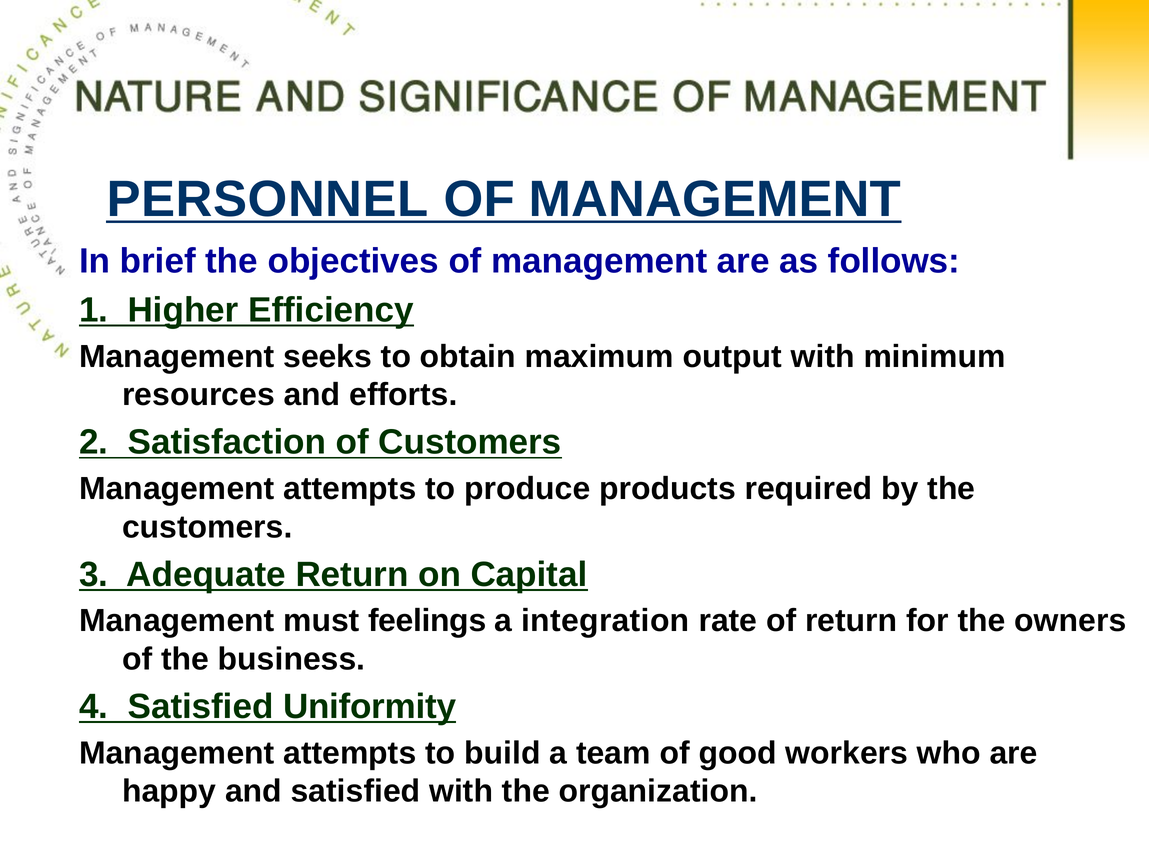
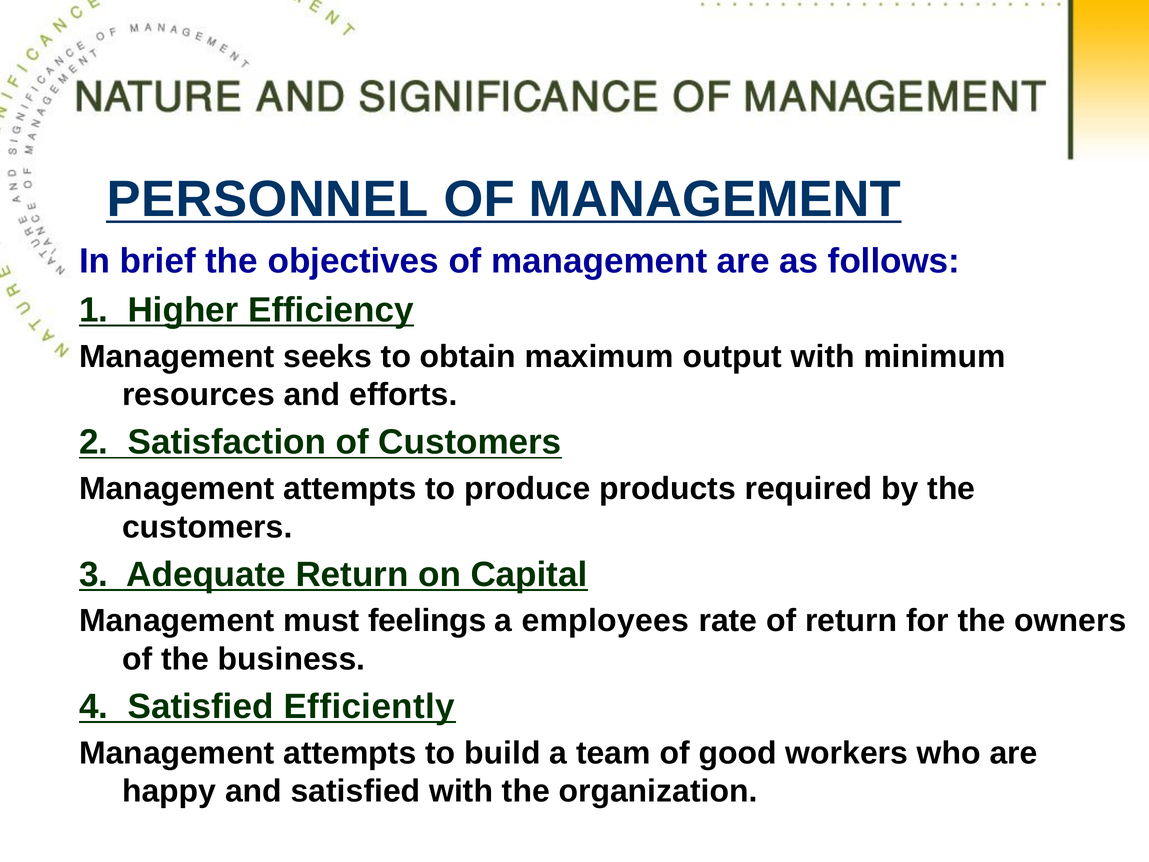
integration: integration -> employees
Uniformity: Uniformity -> Efficiently
